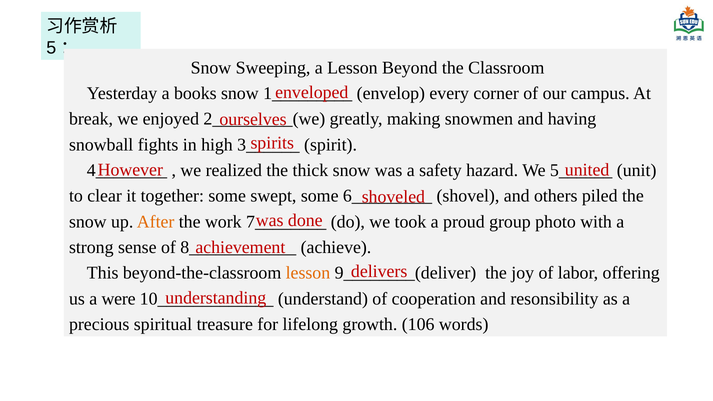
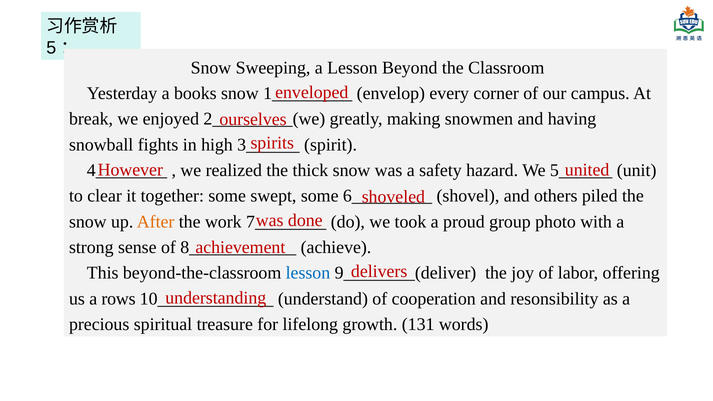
lesson at (308, 273) colour: orange -> blue
were: were -> rows
106: 106 -> 131
